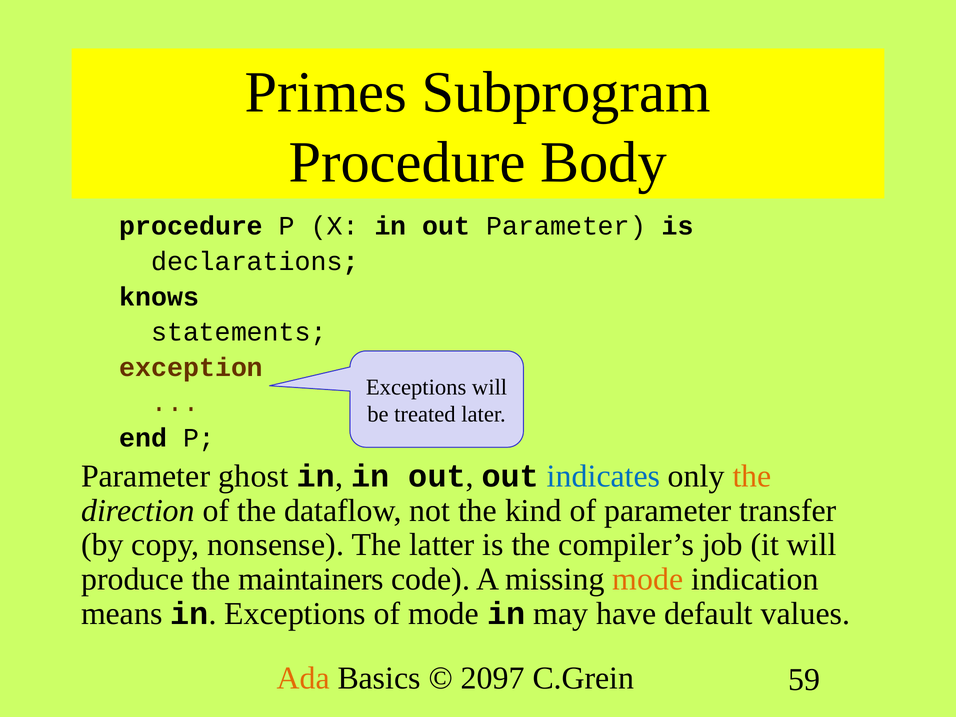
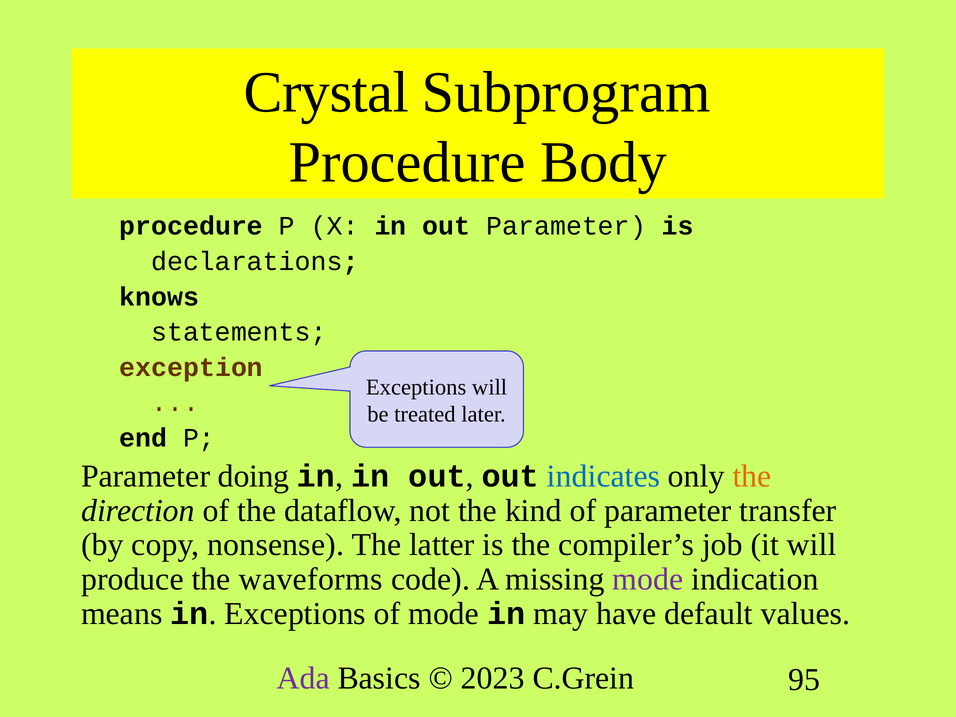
Primes: Primes -> Crystal
ghost: ghost -> doing
maintainers: maintainers -> waveforms
mode at (648, 579) colour: orange -> purple
Ada colour: orange -> purple
2097: 2097 -> 2023
59: 59 -> 95
